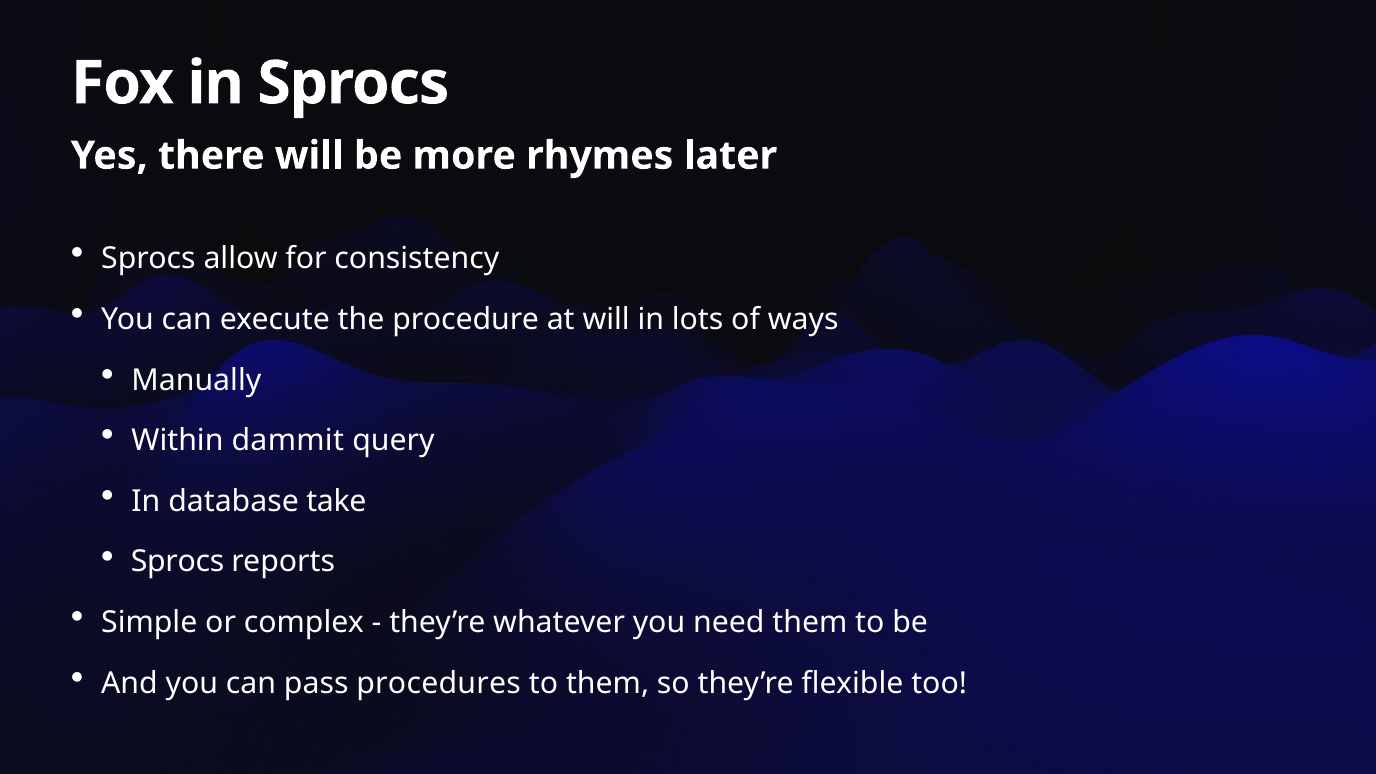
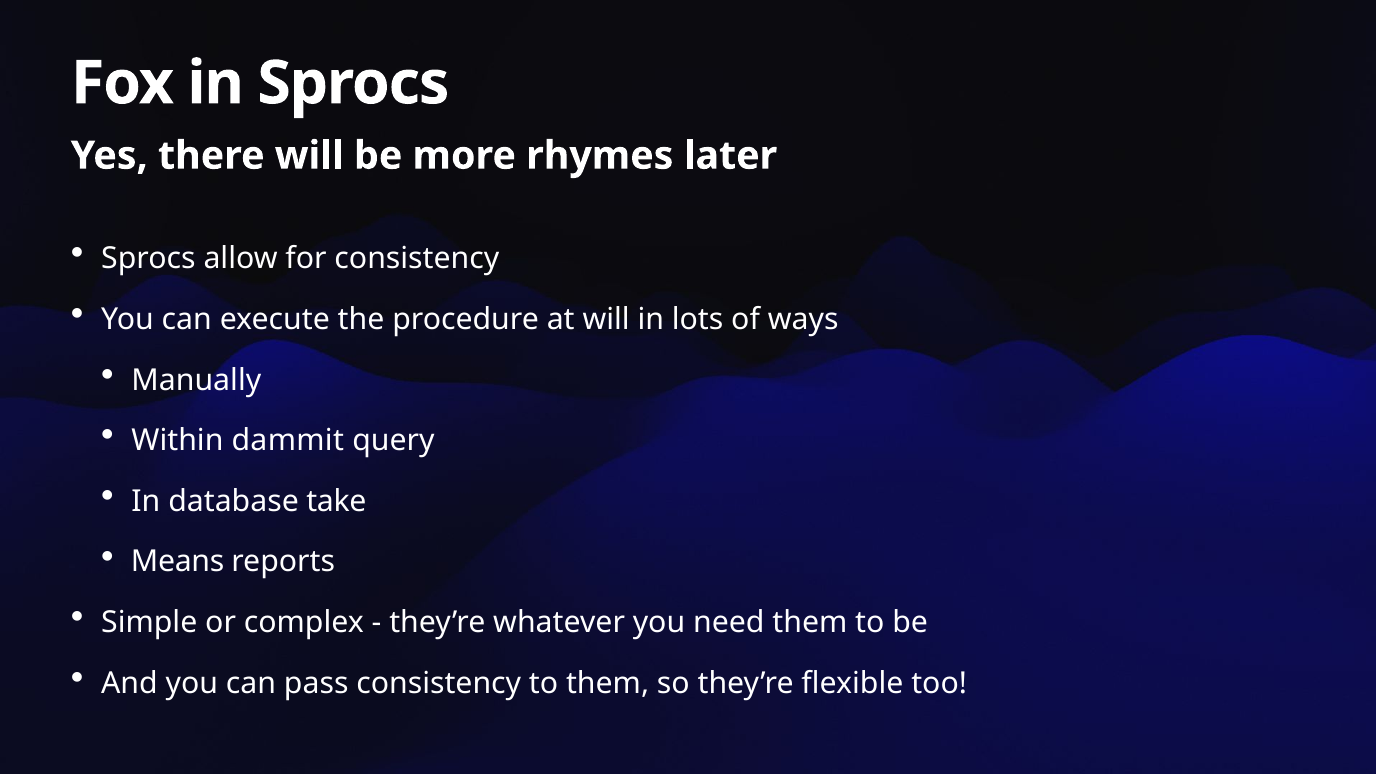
Sprocs at (178, 562): Sprocs -> Means
pass procedures: procedures -> consistency
